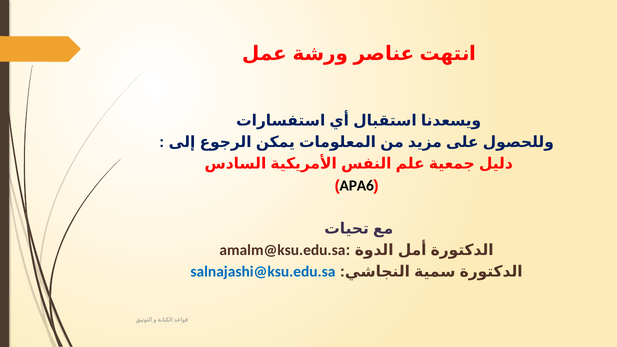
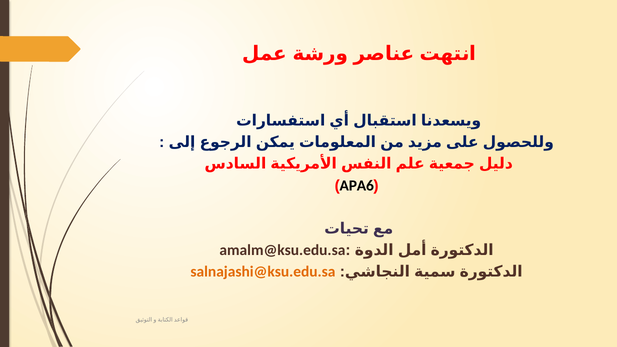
salnajashi@ksu.edu.sa colour: blue -> orange
